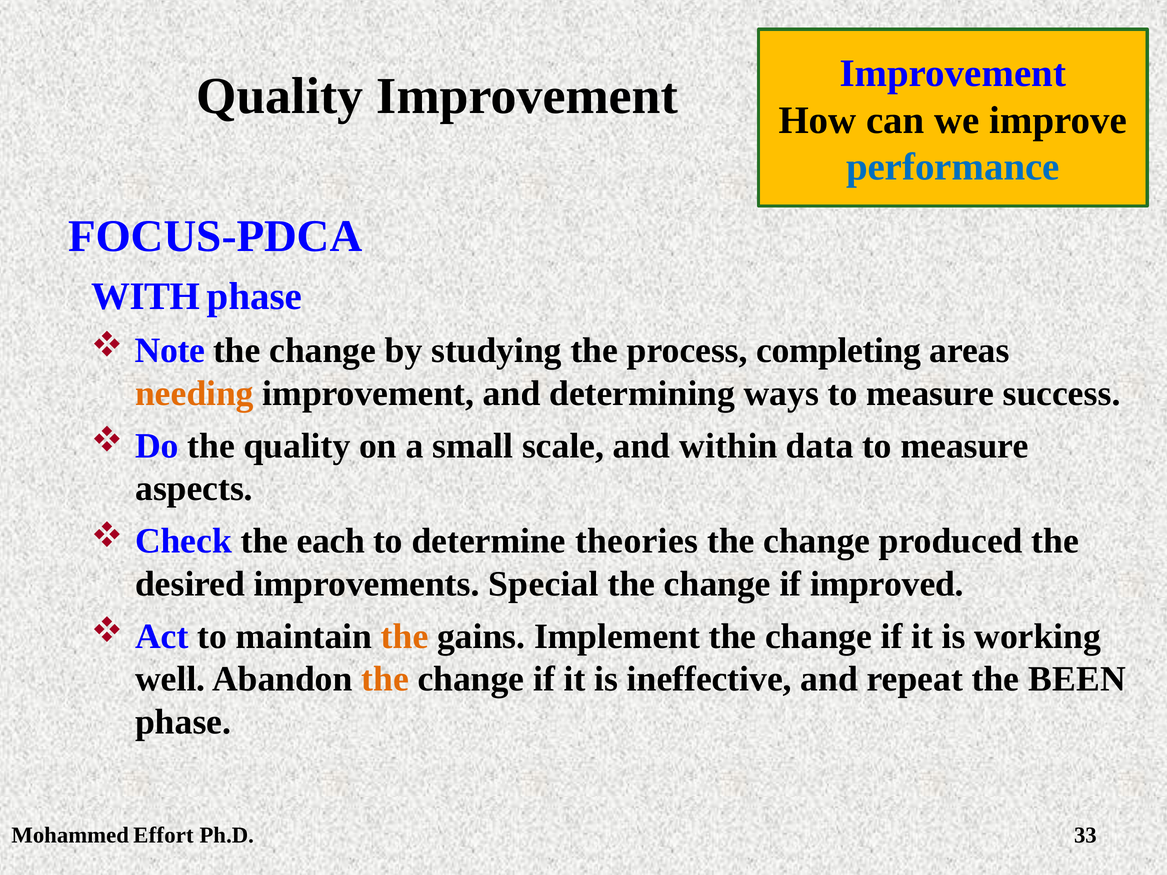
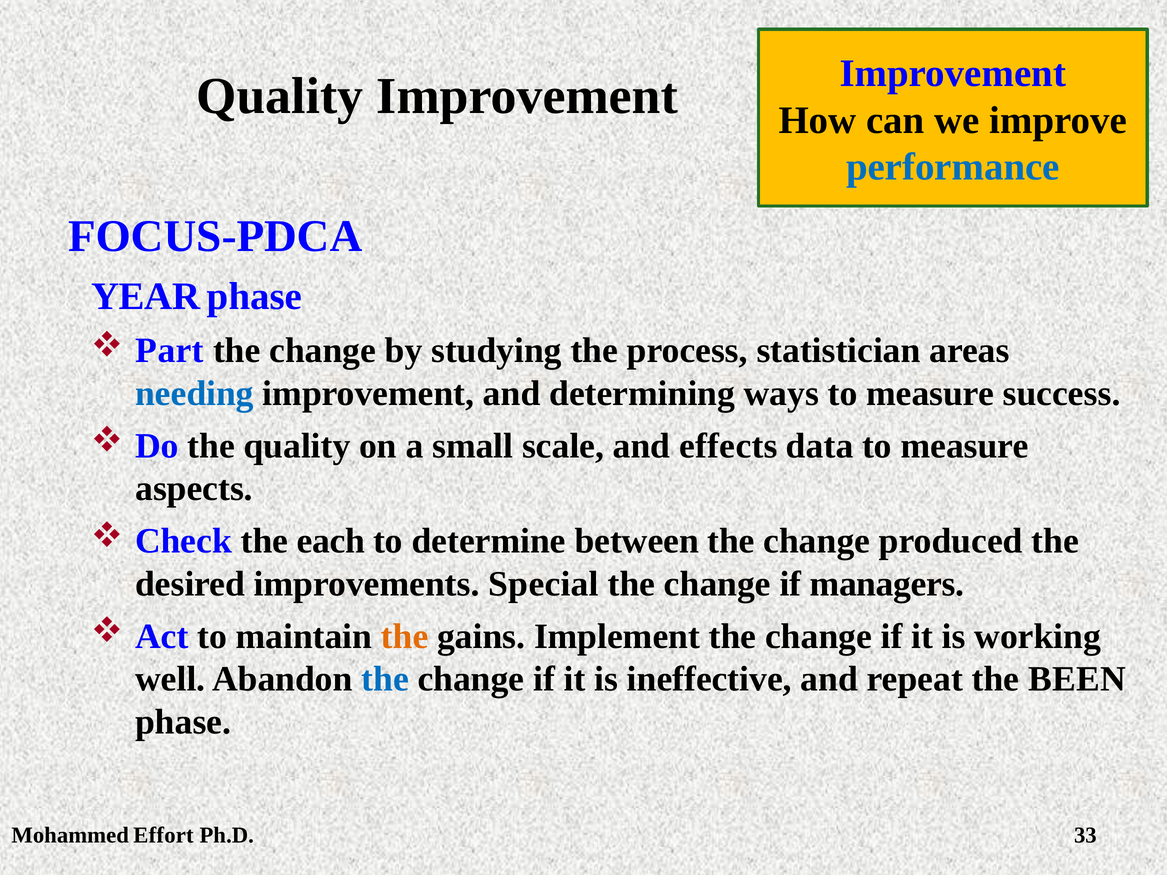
WITH: WITH -> YEAR
Note: Note -> Part
completing: completing -> statistician
needing colour: orange -> blue
within: within -> effects
theories: theories -> between
improved: improved -> managers
the at (385, 679) colour: orange -> blue
